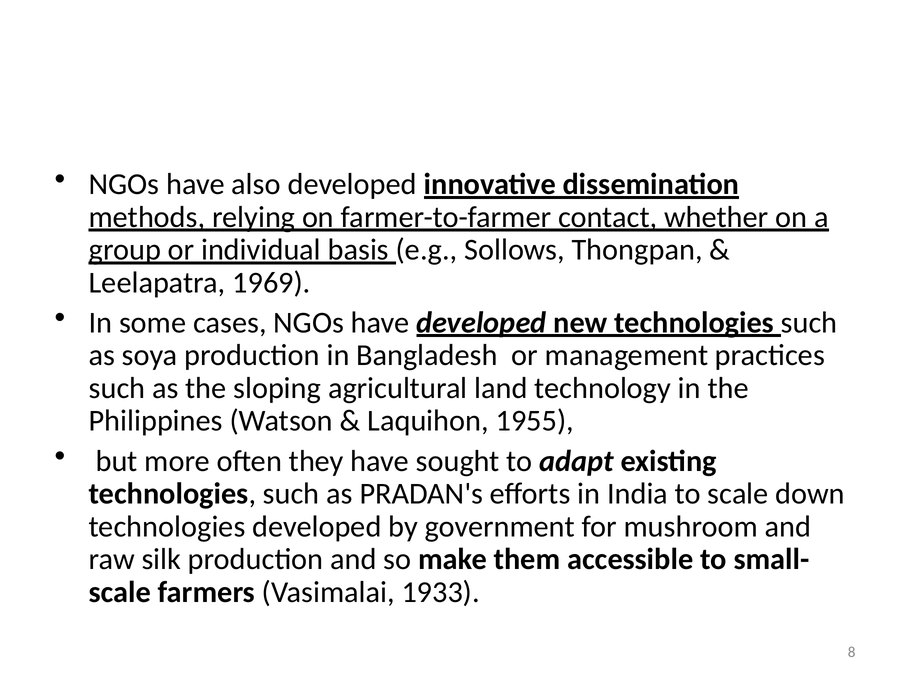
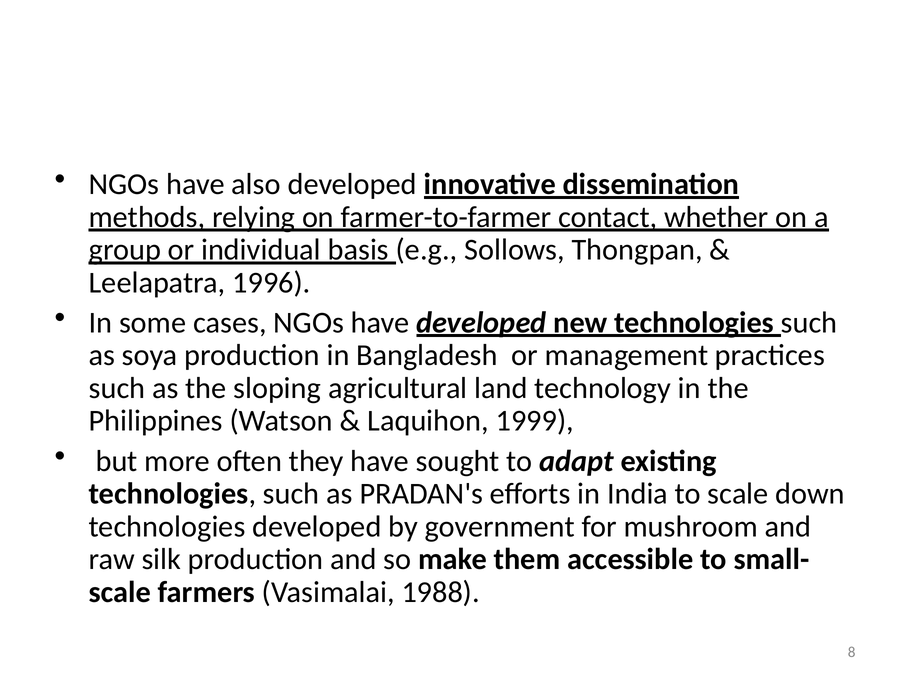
1969: 1969 -> 1996
1955: 1955 -> 1999
1933: 1933 -> 1988
